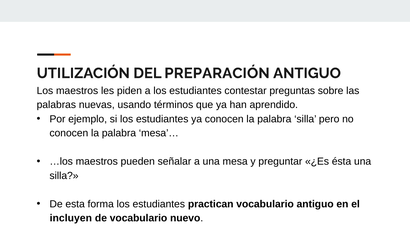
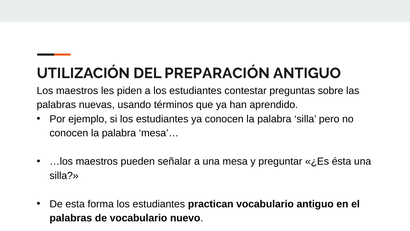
incluyen at (71, 218): incluyen -> palabras
